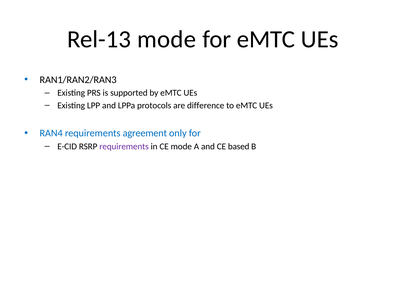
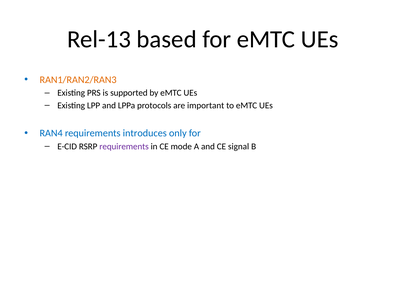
Rel-13 mode: mode -> based
RAN1/RAN2/RAN3 colour: black -> orange
difference: difference -> important
agreement: agreement -> introduces
based: based -> signal
